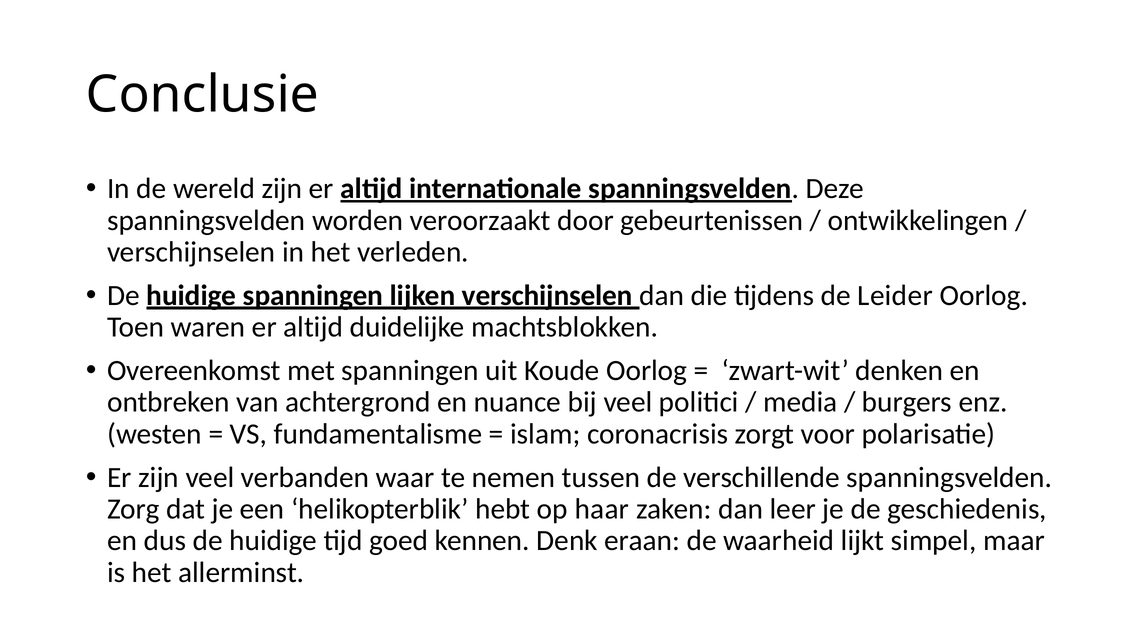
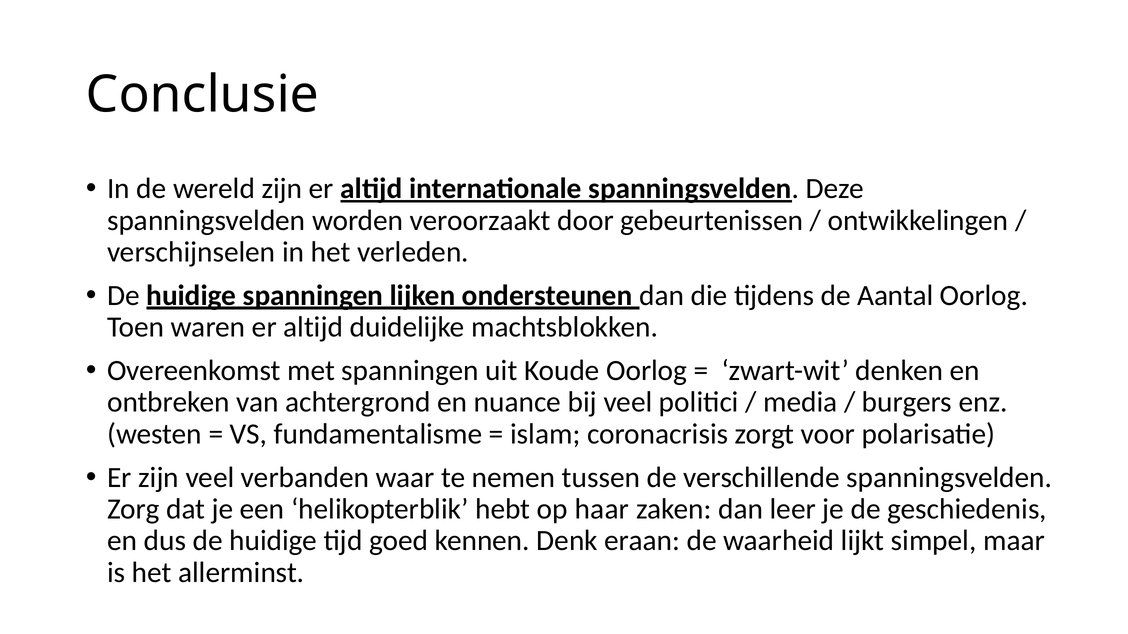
lijken verschijnselen: verschijnselen -> ondersteunen
Leider: Leider -> Aantal
